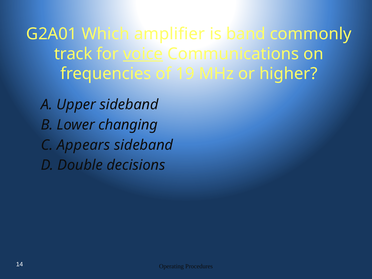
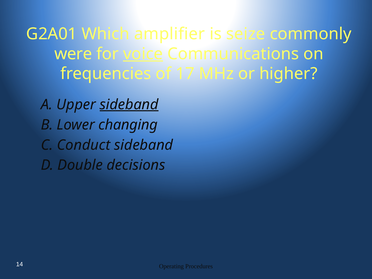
band: band -> seize
track: track -> were
19: 19 -> 17
sideband at (129, 105) underline: none -> present
Appears: Appears -> Conduct
